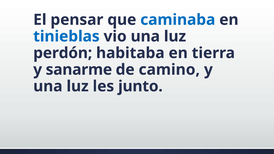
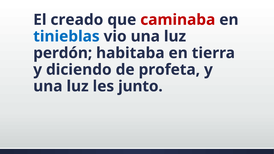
pensar: pensar -> creado
caminaba colour: blue -> red
sanarme: sanarme -> diciendo
camino: camino -> profeta
